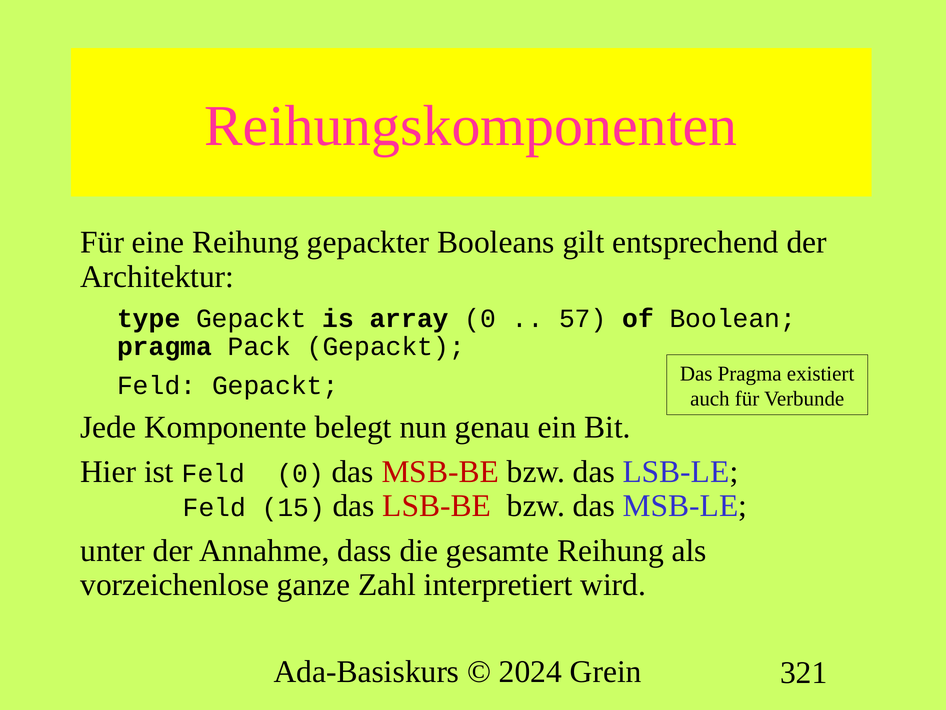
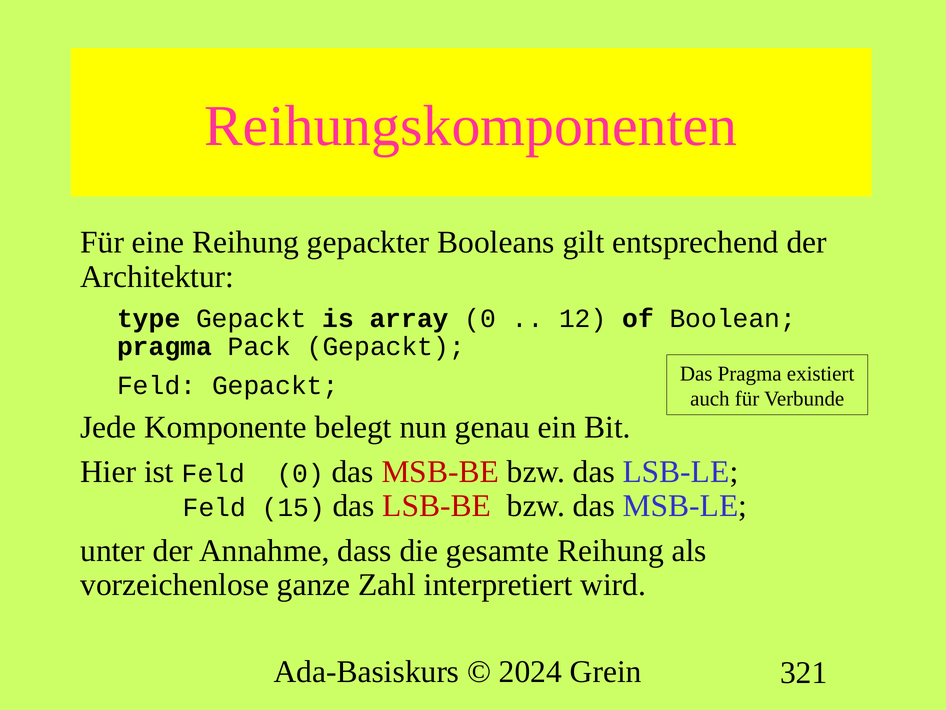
57: 57 -> 12
